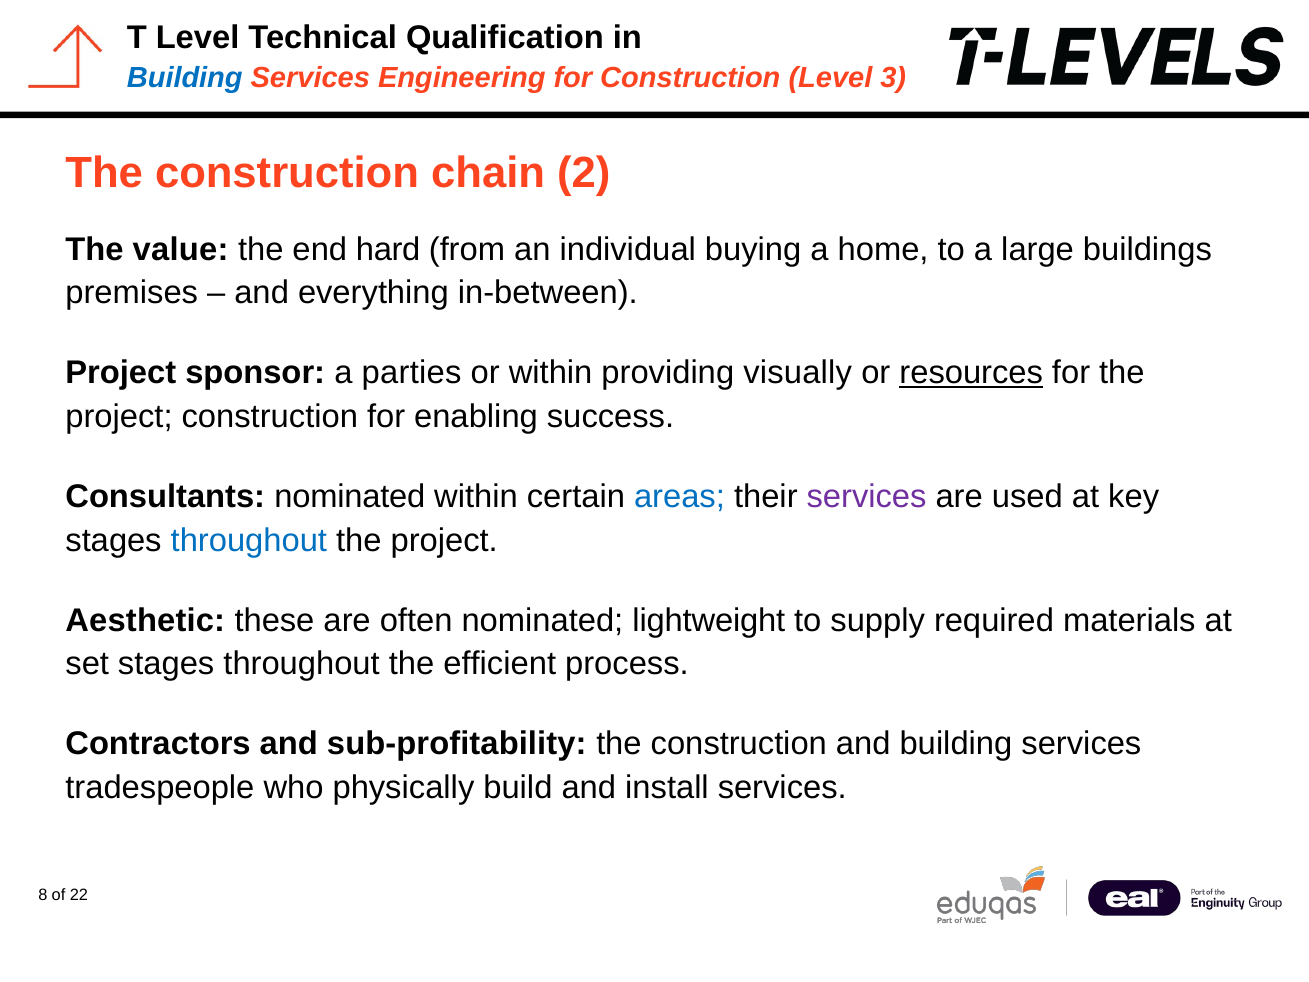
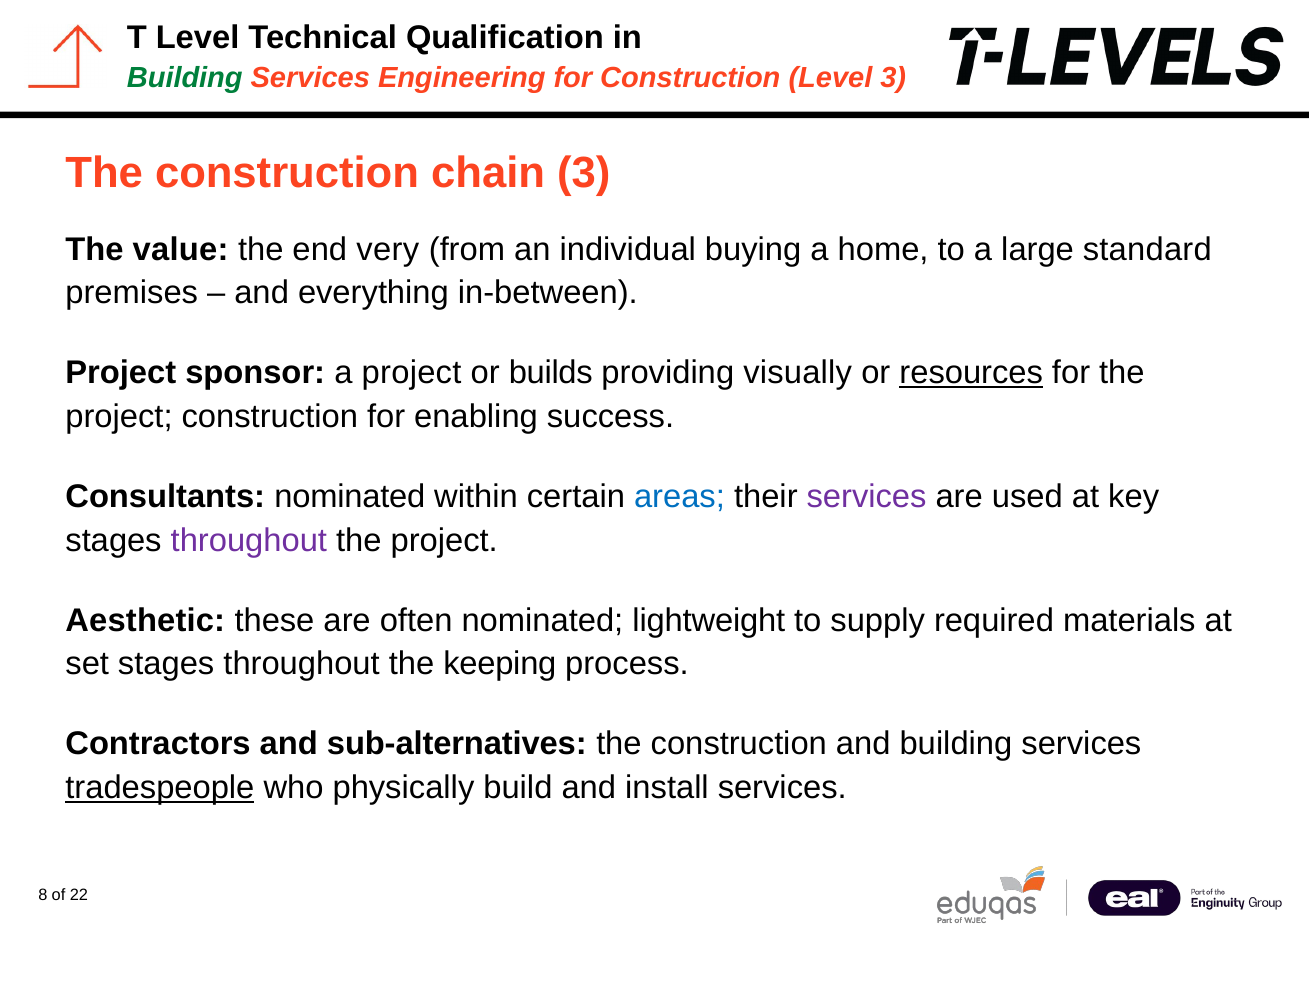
Building at (185, 78) colour: blue -> green
chain 2: 2 -> 3
hard: hard -> very
buildings: buildings -> standard
a parties: parties -> project
or within: within -> builds
throughout at (249, 540) colour: blue -> purple
efficient: efficient -> keeping
sub-profitability: sub-profitability -> sub-alternatives
tradespeople underline: none -> present
